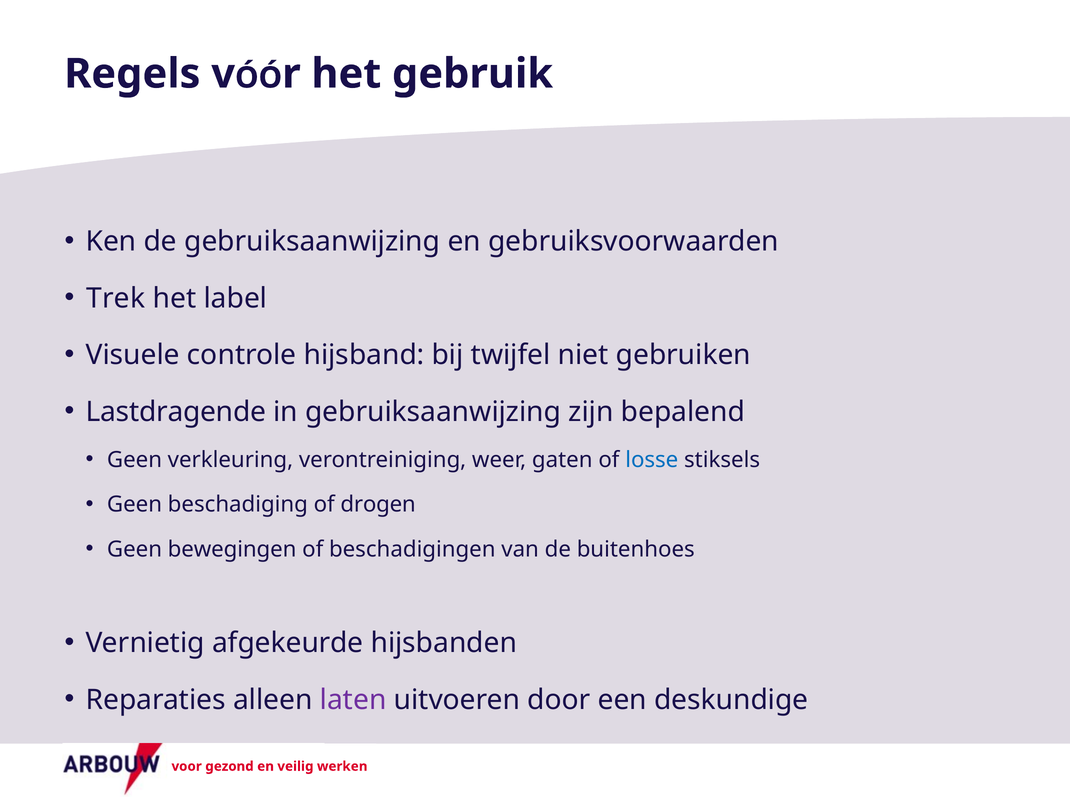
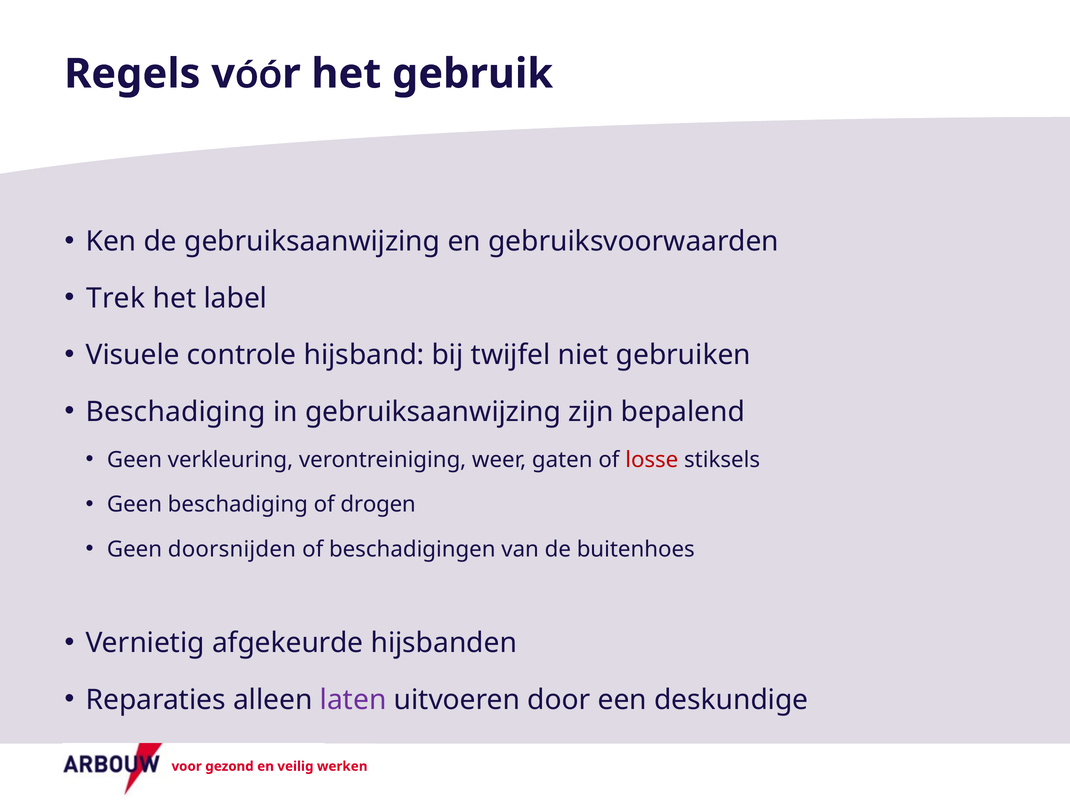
Lastdragende at (176, 412): Lastdragende -> Beschadiging
losse colour: blue -> red
bewegingen: bewegingen -> doorsnijden
